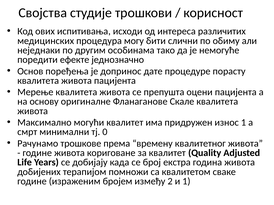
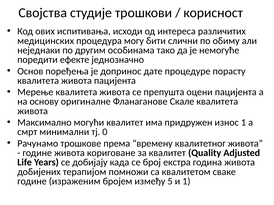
2: 2 -> 5
